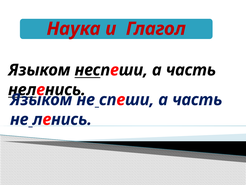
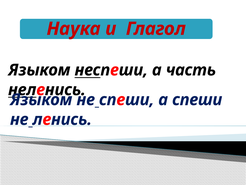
спеши а часть: часть -> спеши
